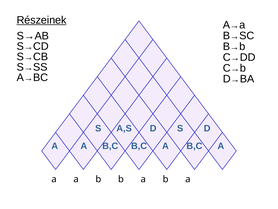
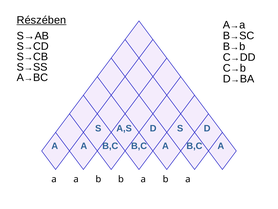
Részeinek: Részeinek -> Részében
